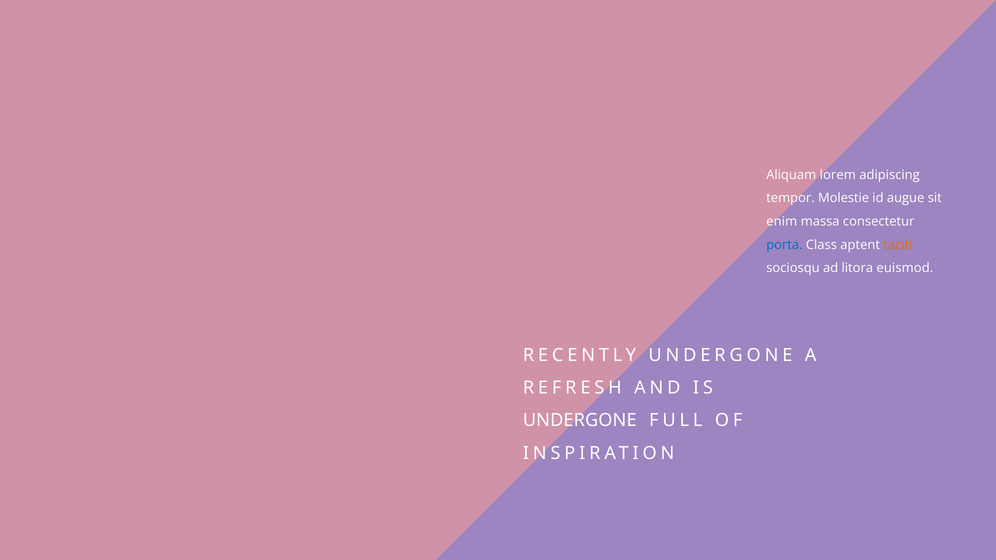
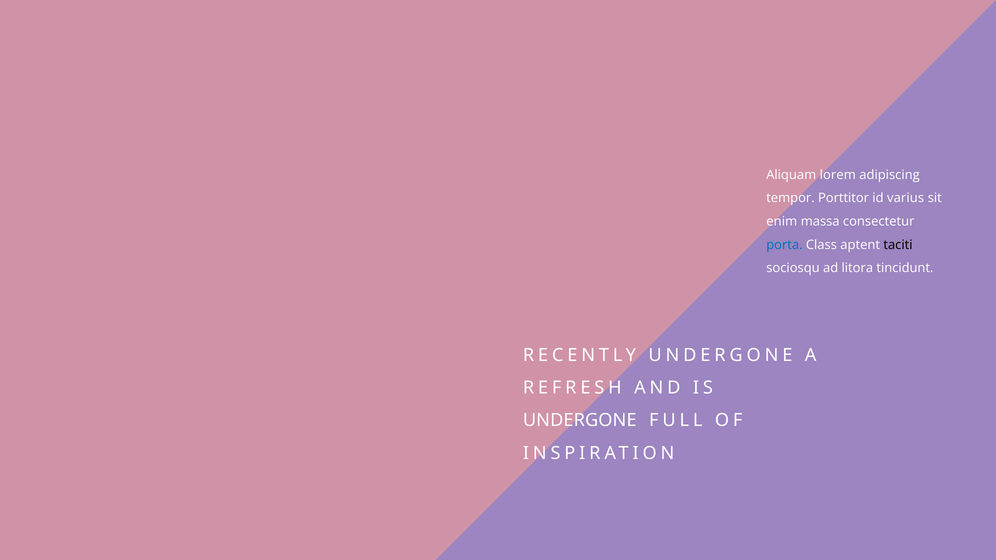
Molestie: Molestie -> Porttitor
augue: augue -> varius
taciti colour: orange -> black
euismod: euismod -> tincidunt
